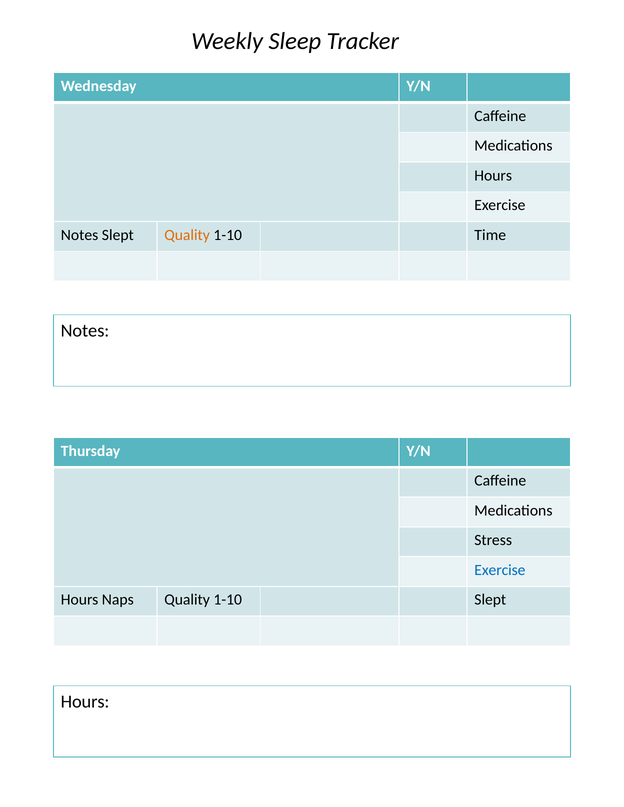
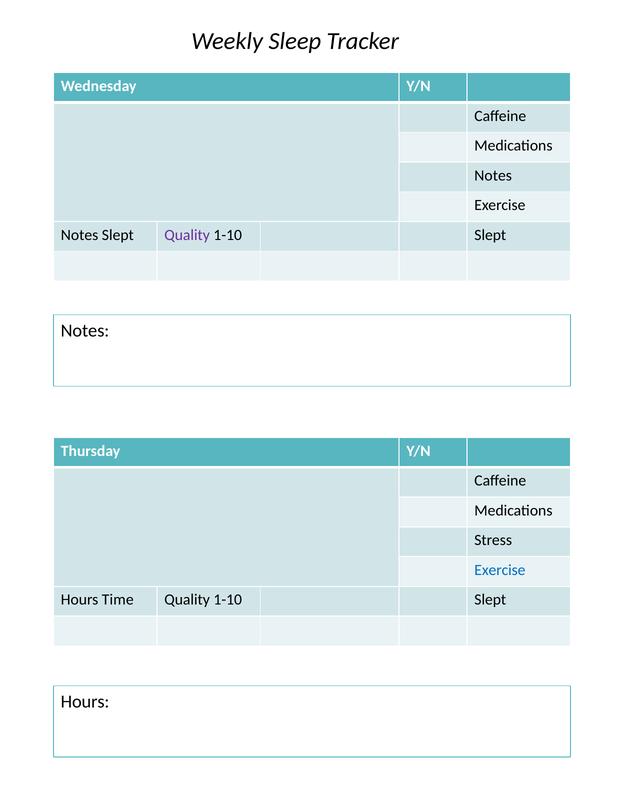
Hours at (493, 176): Hours -> Notes
Quality at (187, 235) colour: orange -> purple
Time at (490, 235): Time -> Slept
Naps: Naps -> Time
